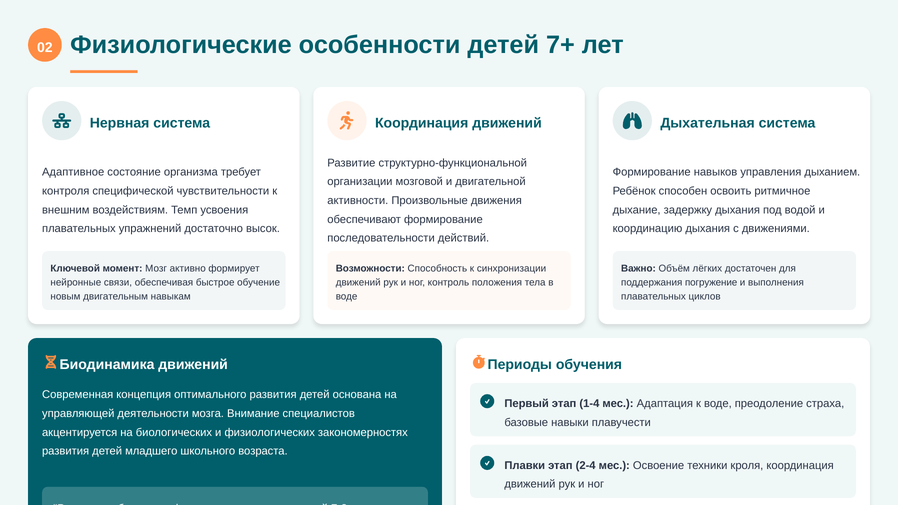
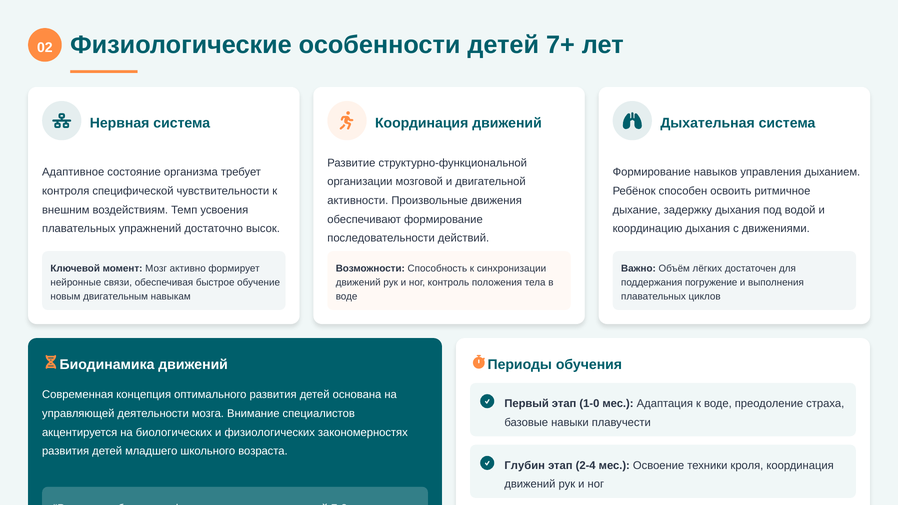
1-4: 1-4 -> 1-0
Плавки: Плавки -> Глубин
